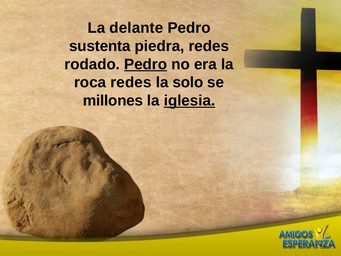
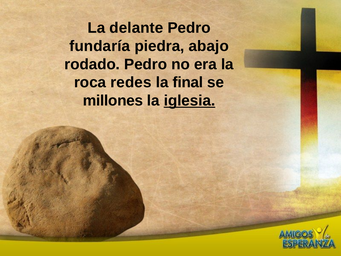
sustenta: sustenta -> fundaría
piedra redes: redes -> abajo
Pedro at (146, 64) underline: present -> none
solo: solo -> final
